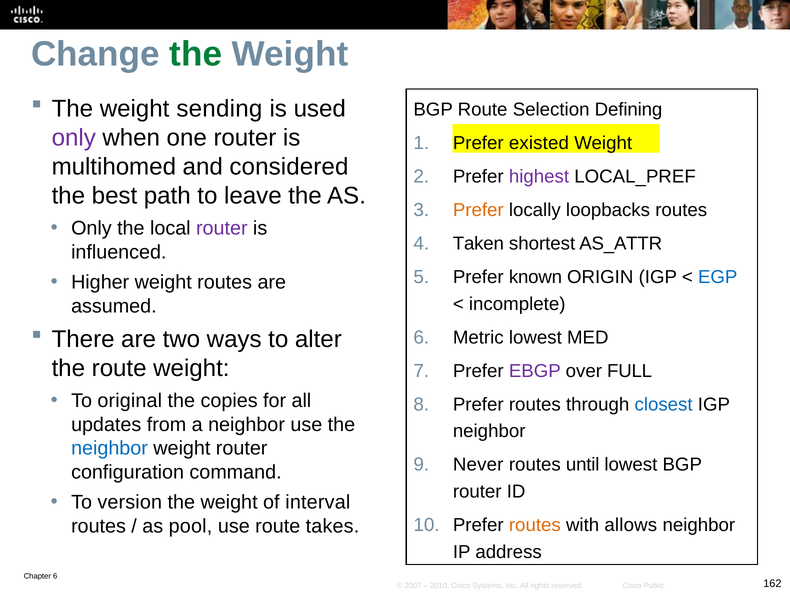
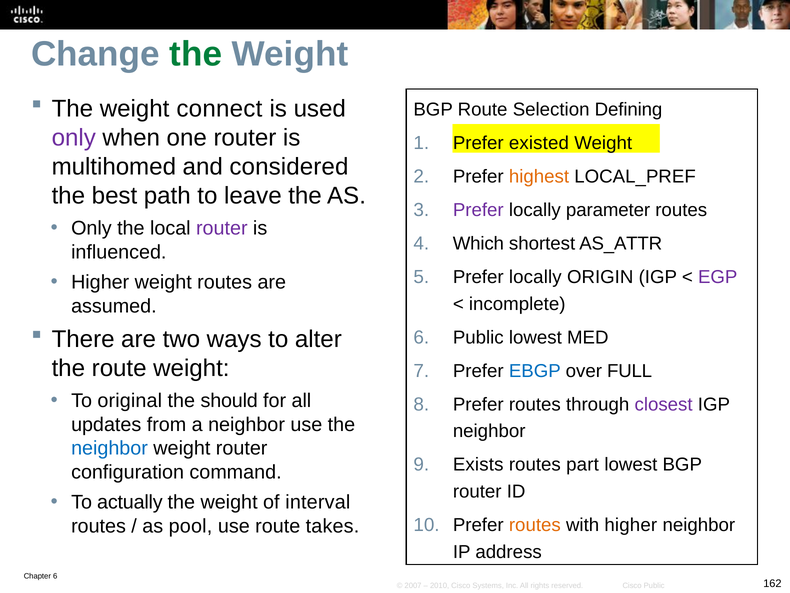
sending: sending -> connect
highest colour: purple -> orange
Prefer at (478, 210) colour: orange -> purple
loopbacks: loopbacks -> parameter
Taken: Taken -> Which
known at (535, 277): known -> locally
EGP colour: blue -> purple
Metric at (478, 337): Metric -> Public
EBGP colour: purple -> blue
copies: copies -> should
closest colour: blue -> purple
Never: Never -> Exists
until: until -> part
version: version -> actually
with allows: allows -> higher
